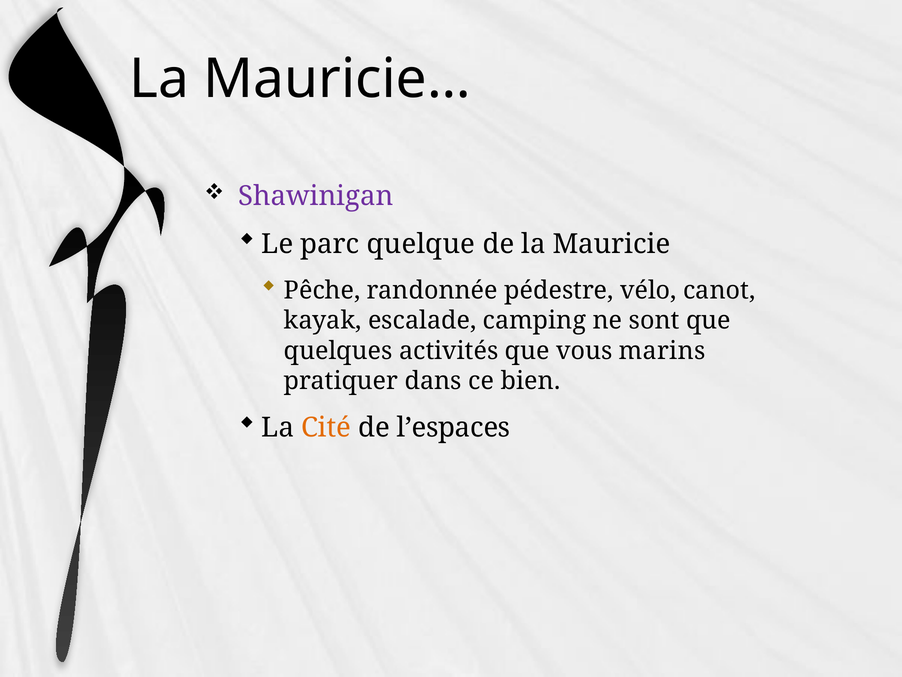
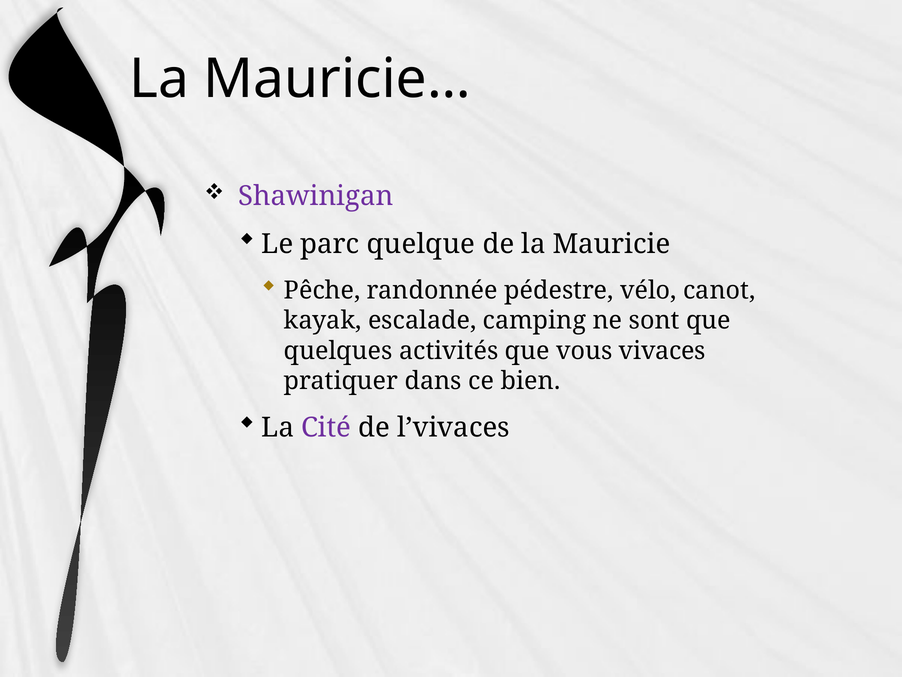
marins: marins -> vivaces
Cité colour: orange -> purple
l’espaces: l’espaces -> l’vivaces
